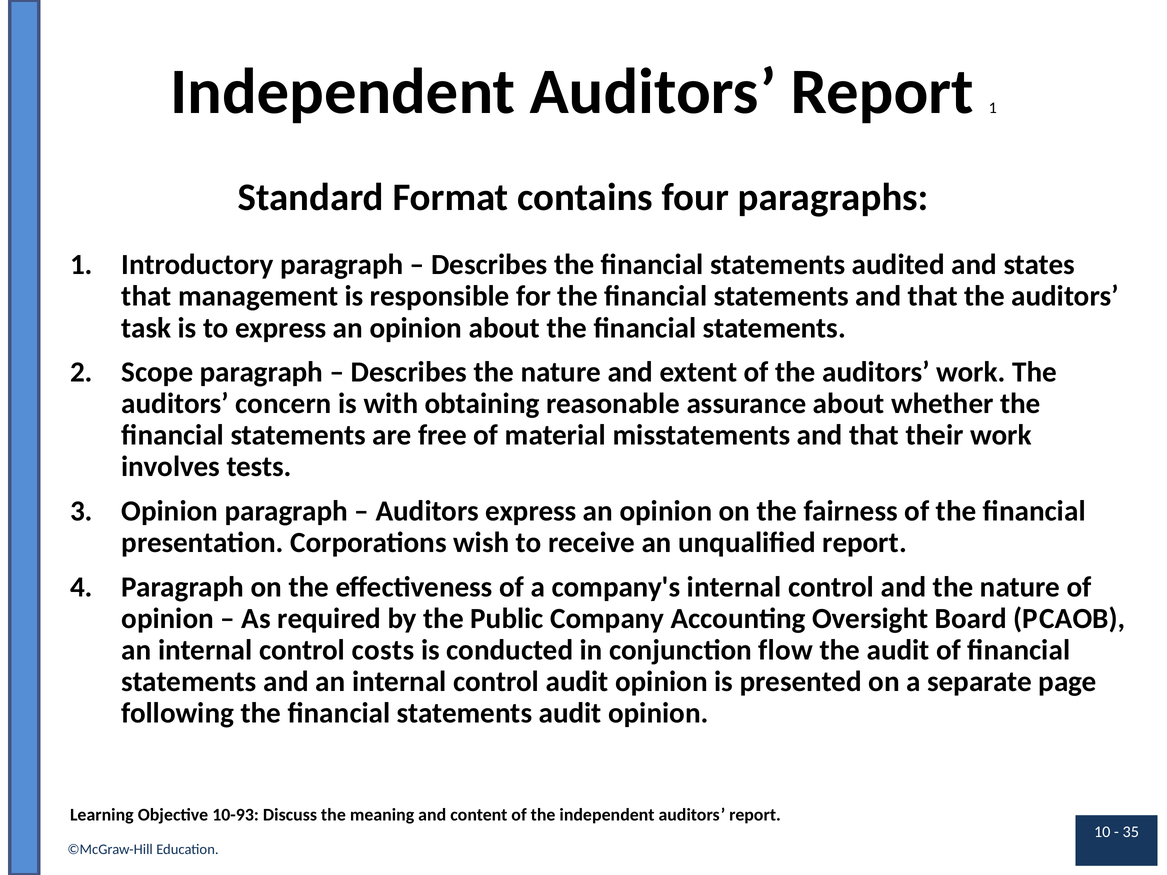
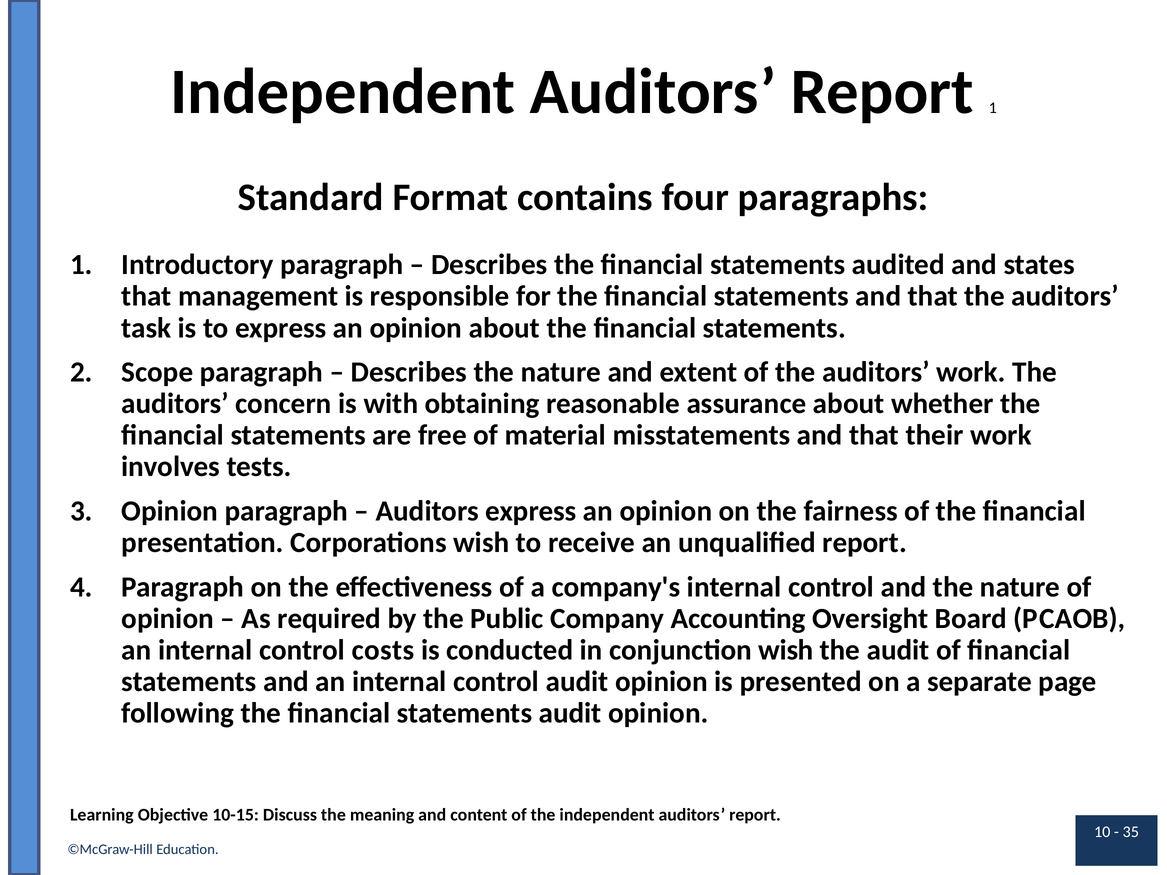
conjunction flow: flow -> wish
10-93: 10-93 -> 10-15
